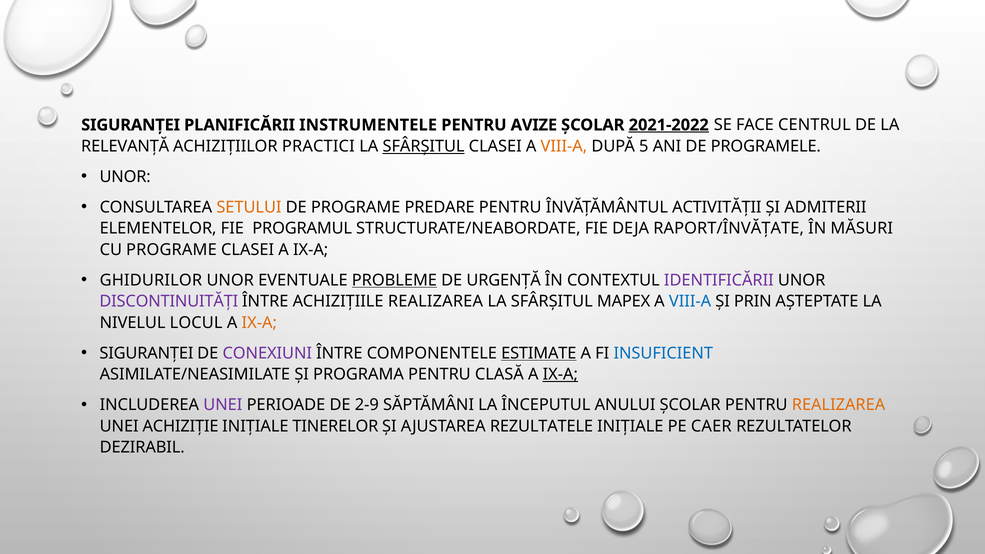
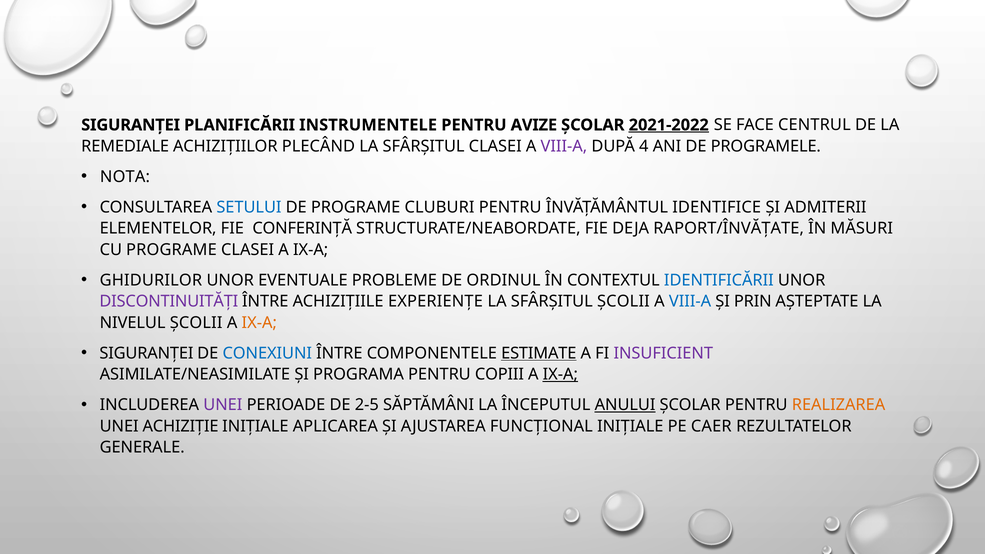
RELEVANȚĂ: RELEVANȚĂ -> REMEDIALE
PRACTICI: PRACTICI -> PLECÂND
SFÂRȘITUL at (424, 146) underline: present -> none
VIII-A at (564, 146) colour: orange -> purple
5: 5 -> 4
UNOR at (125, 177): UNOR -> NOTA
SETULUI colour: orange -> blue
PREDARE: PREDARE -> CLUBURI
ACTIVITĂȚII: ACTIVITĂȚII -> IDENTIFICE
PROGRAMUL: PROGRAMUL -> CONFERINȚĂ
PROBLEME underline: present -> none
URGENȚĂ: URGENȚĂ -> ORDINUL
IDENTIFICĂRII colour: purple -> blue
ACHIZIȚIILE REALIZAREA: REALIZAREA -> EXPERIENȚE
SFÂRȘITUL MAPEX: MAPEX -> ȘCOLII
NIVELUL LOCUL: LOCUL -> ȘCOLII
CONEXIUNI colour: purple -> blue
INSUFICIENT colour: blue -> purple
CLASĂ: CLASĂ -> COPIII
2-9: 2-9 -> 2-5
ANULUI underline: none -> present
TINERELOR: TINERELOR -> APLICAREA
REZULTATELE: REZULTATELE -> FUNCȚIONAL
DEZIRABIL: DEZIRABIL -> GENERALE
